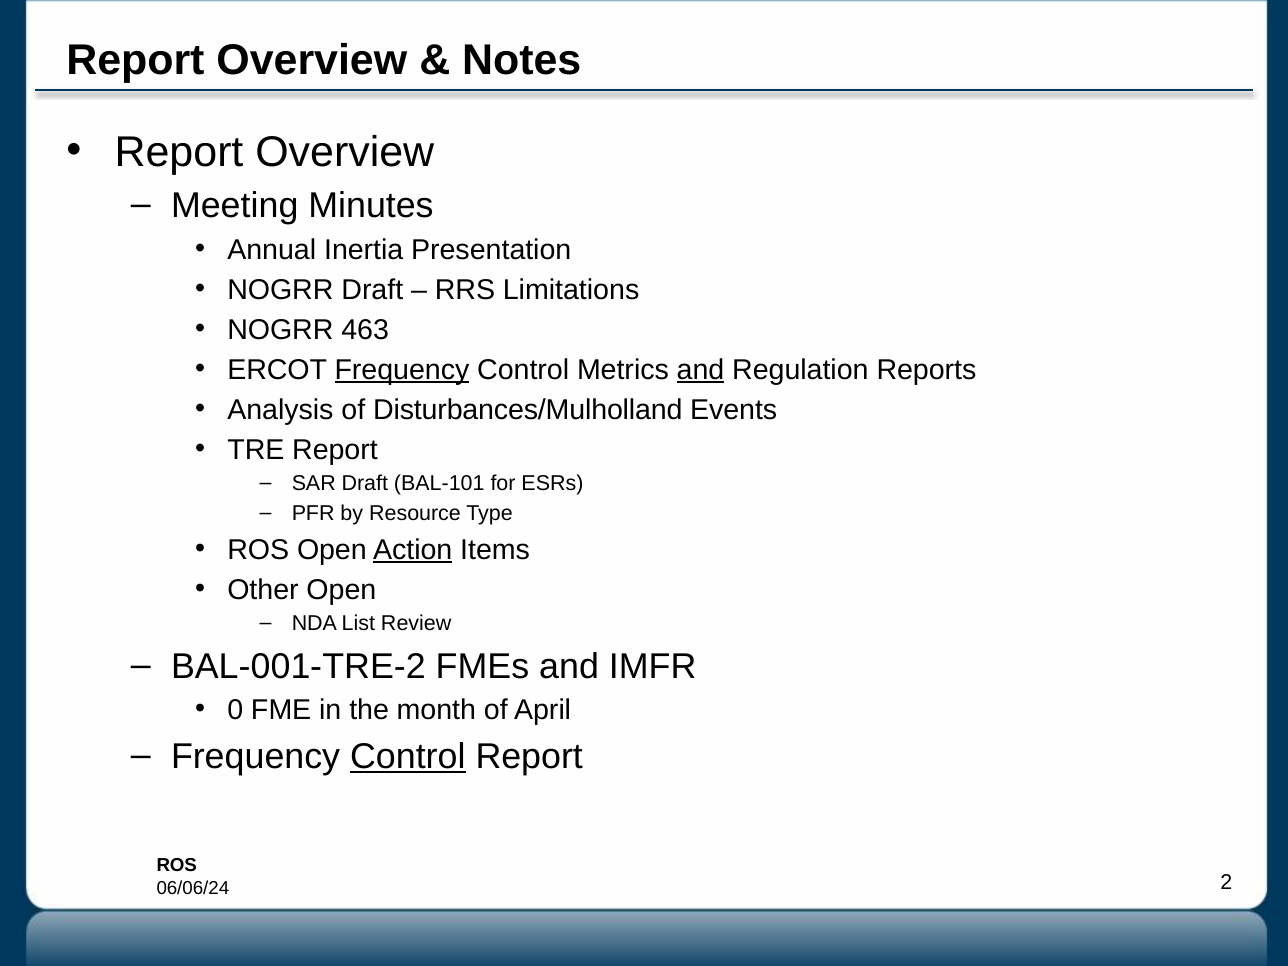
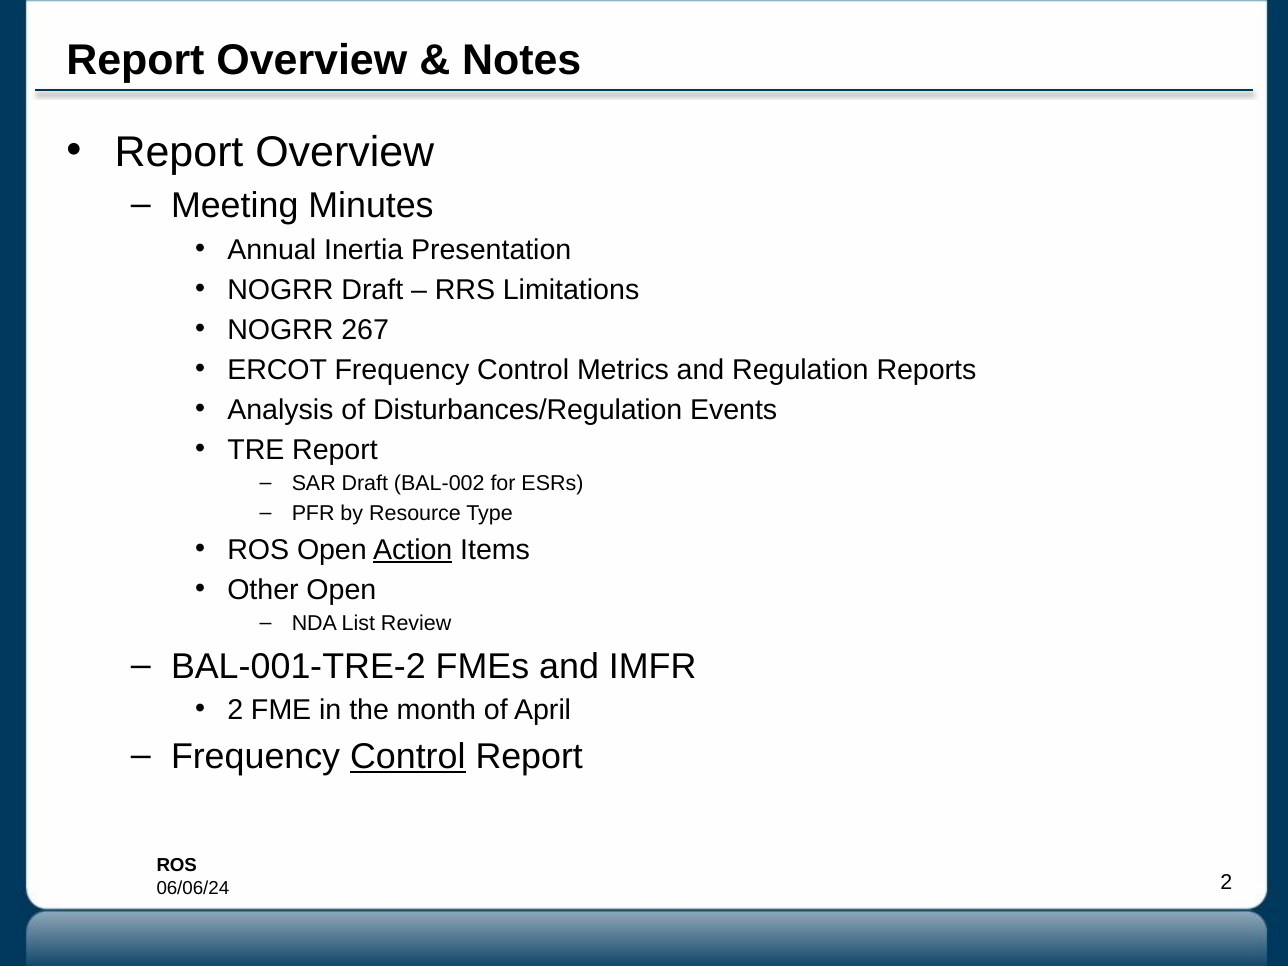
463: 463 -> 267
Frequency at (402, 370) underline: present -> none
and at (701, 370) underline: present -> none
Disturbances/Mulholland: Disturbances/Mulholland -> Disturbances/Regulation
BAL-101: BAL-101 -> BAL-002
0 at (235, 710): 0 -> 2
